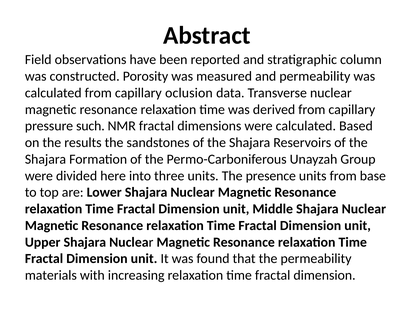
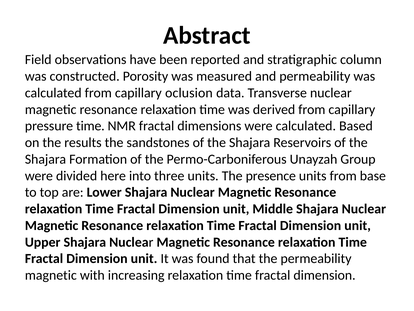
pressure such: such -> time
materials at (51, 275): materials -> magnetic
